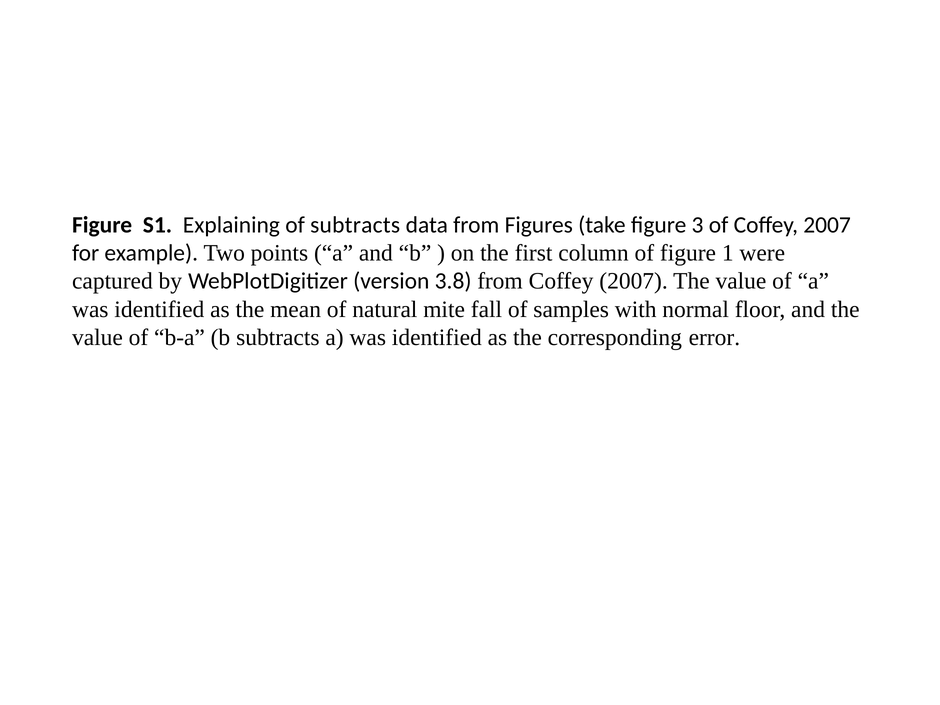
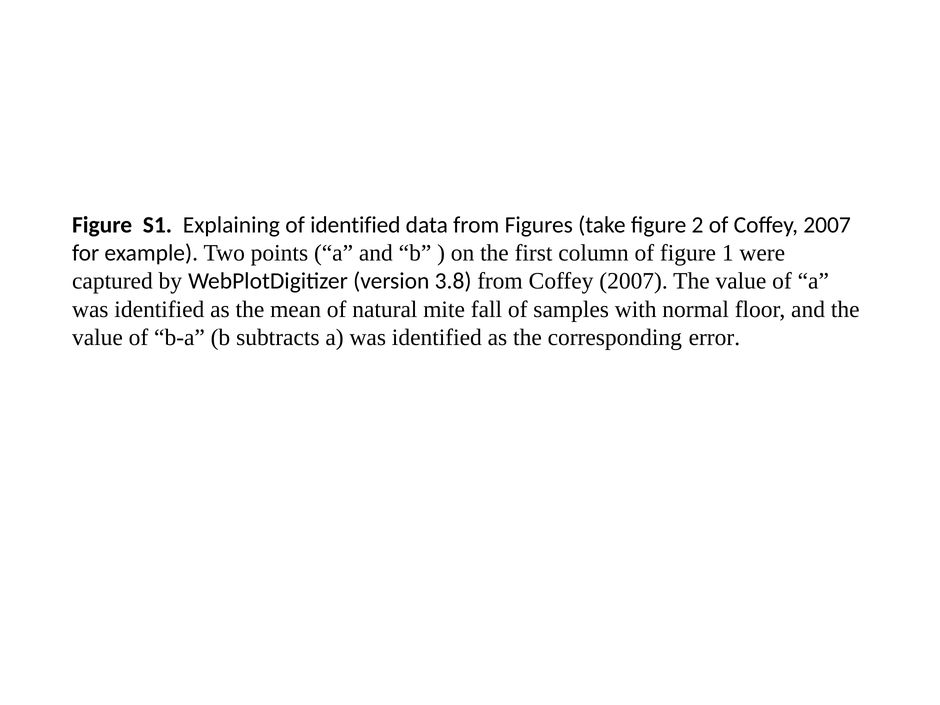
of subtracts: subtracts -> identified
3: 3 -> 2
